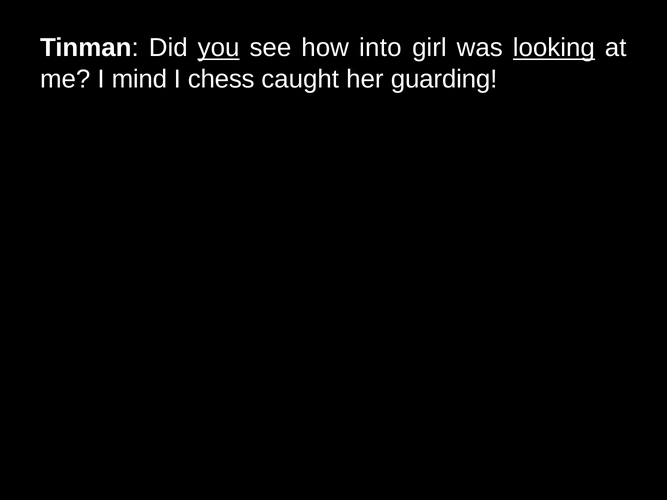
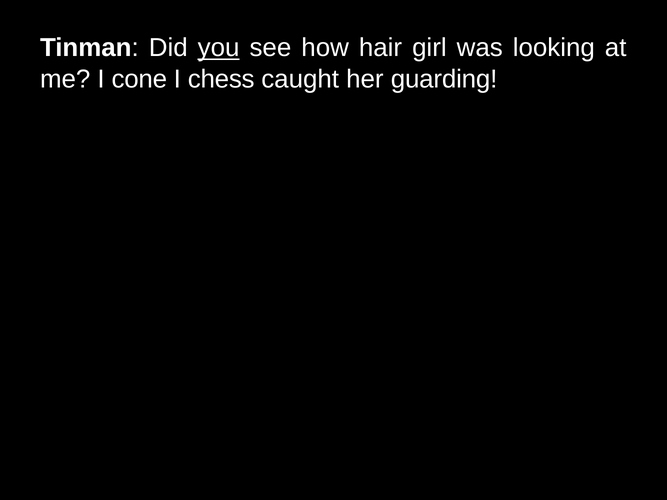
into: into -> hair
looking underline: present -> none
mind: mind -> cone
